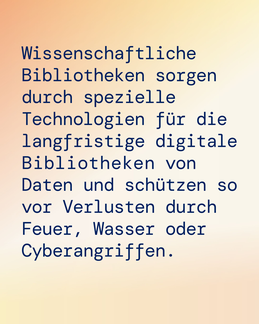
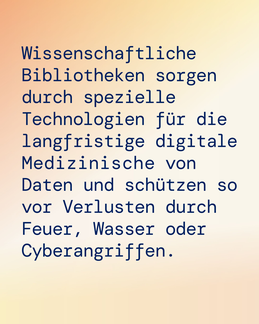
Bibliotheken at (88, 163): Bibliotheken -> Medizinische
